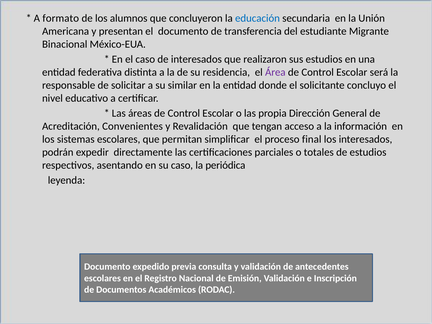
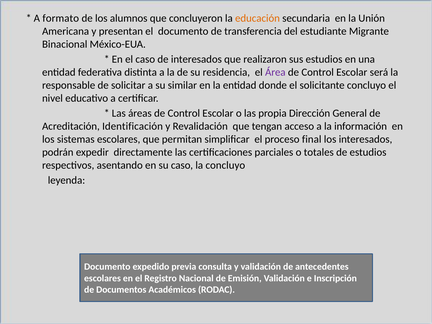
educación colour: blue -> orange
Convenientes: Convenientes -> Identificación
la periódica: periódica -> concluyo
